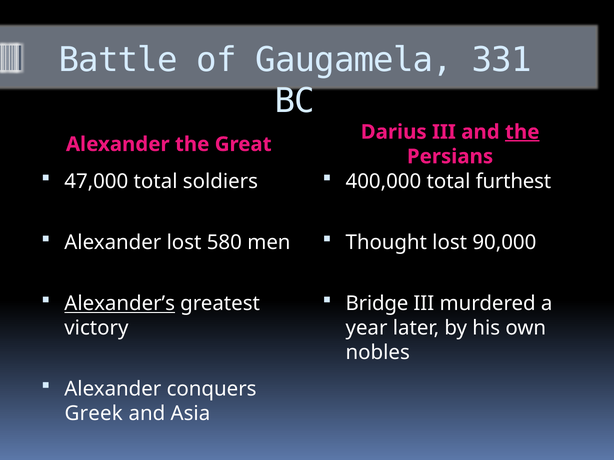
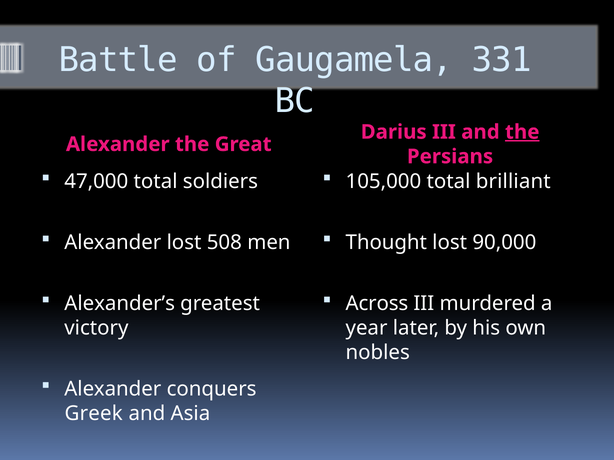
400,000: 400,000 -> 105,000
furthest: furthest -> brilliant
580: 580 -> 508
Alexander’s underline: present -> none
Bridge: Bridge -> Across
